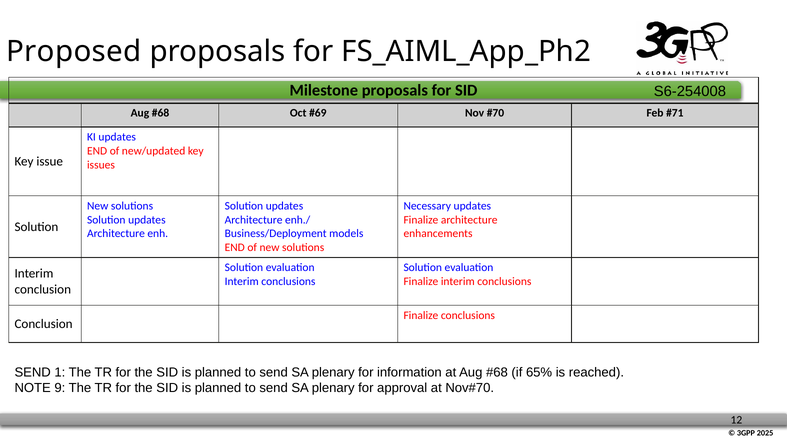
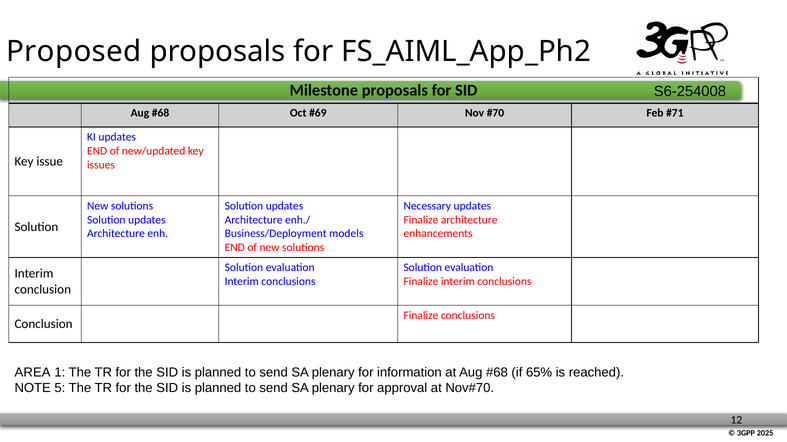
SEND at (33, 373): SEND -> AREA
9: 9 -> 5
